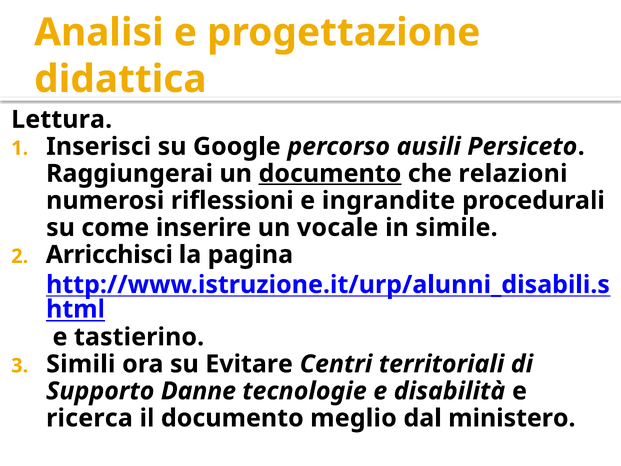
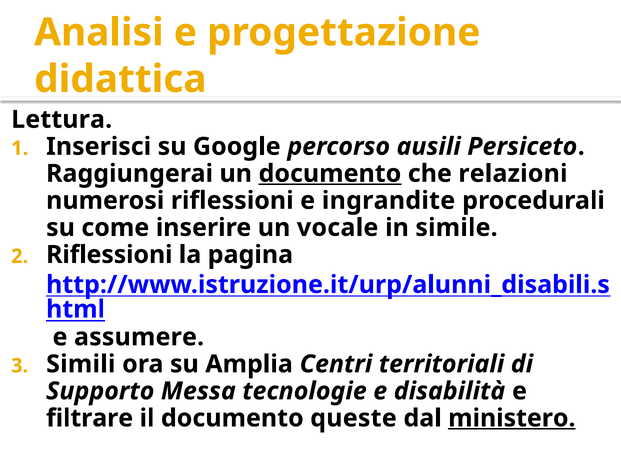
Arricchisci at (109, 255): Arricchisci -> Riflessioni
tastierino: tastierino -> assumere
Evitare: Evitare -> Amplia
Danne: Danne -> Messa
ricerca: ricerca -> filtrare
meglio: meglio -> queste
ministero underline: none -> present
